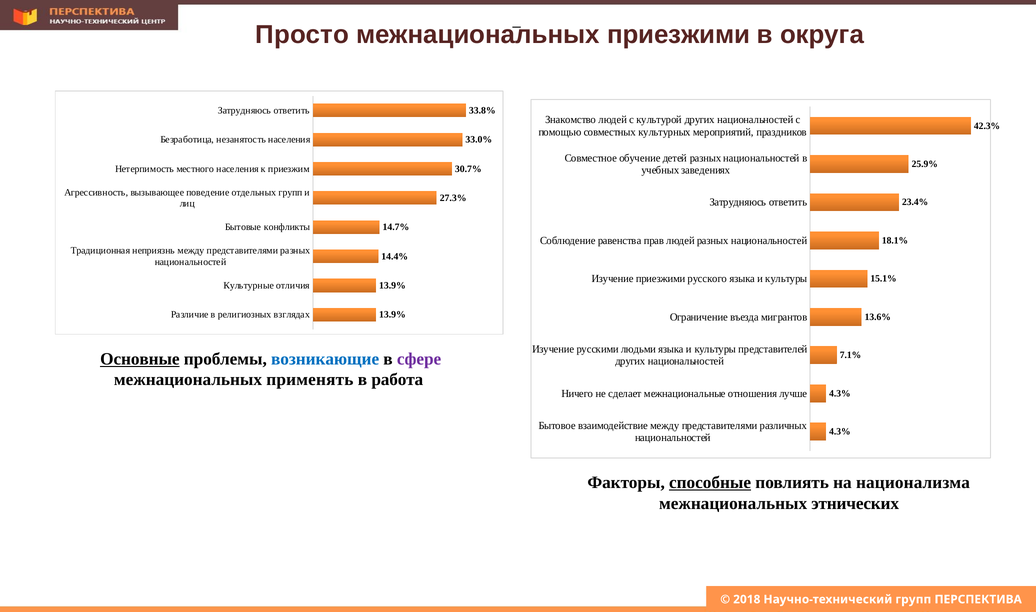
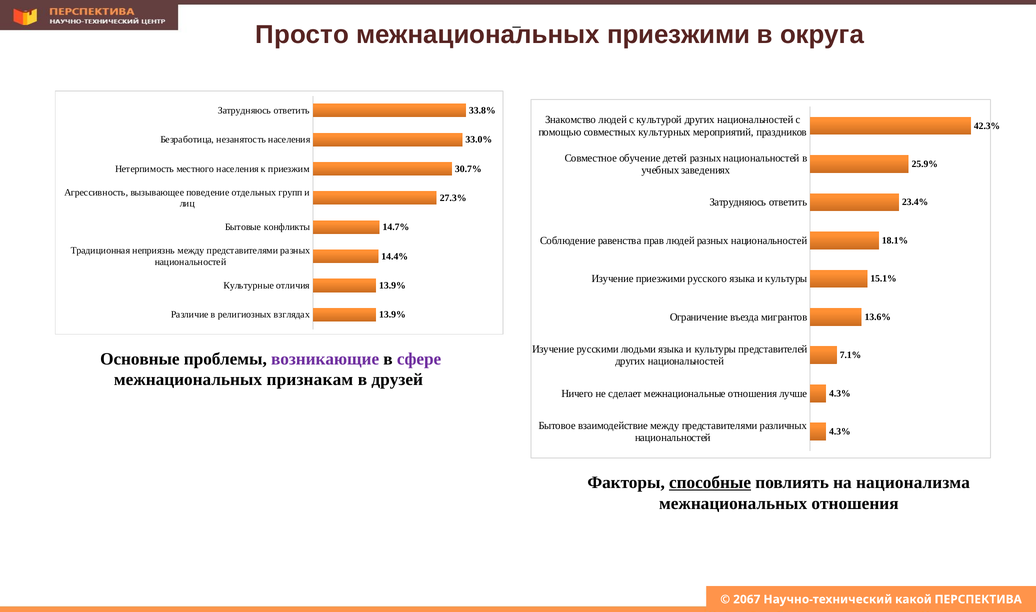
Основные underline: present -> none
возникающие colour: blue -> purple
применять: применять -> признакам
работа: работа -> друзей
межнациональных этнических: этнических -> отношения
2018: 2018 -> 2067
Научно-технический групп: групп -> какой
